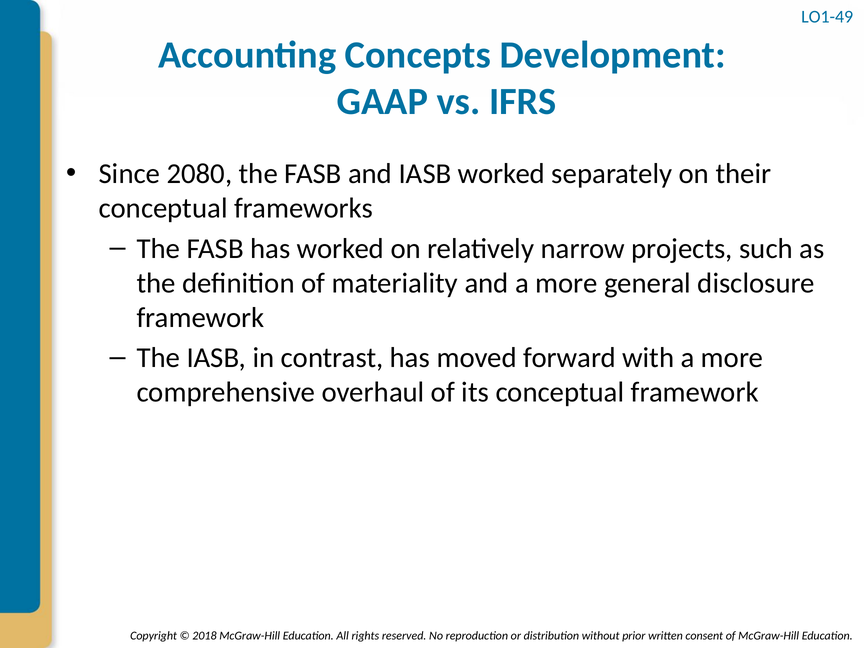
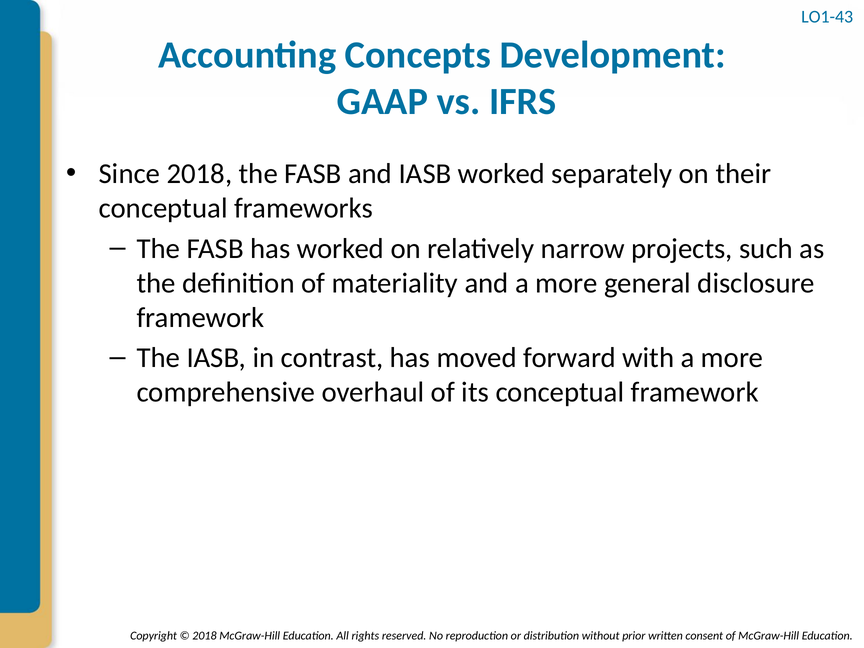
LO1-49: LO1-49 -> LO1-43
Since 2080: 2080 -> 2018
